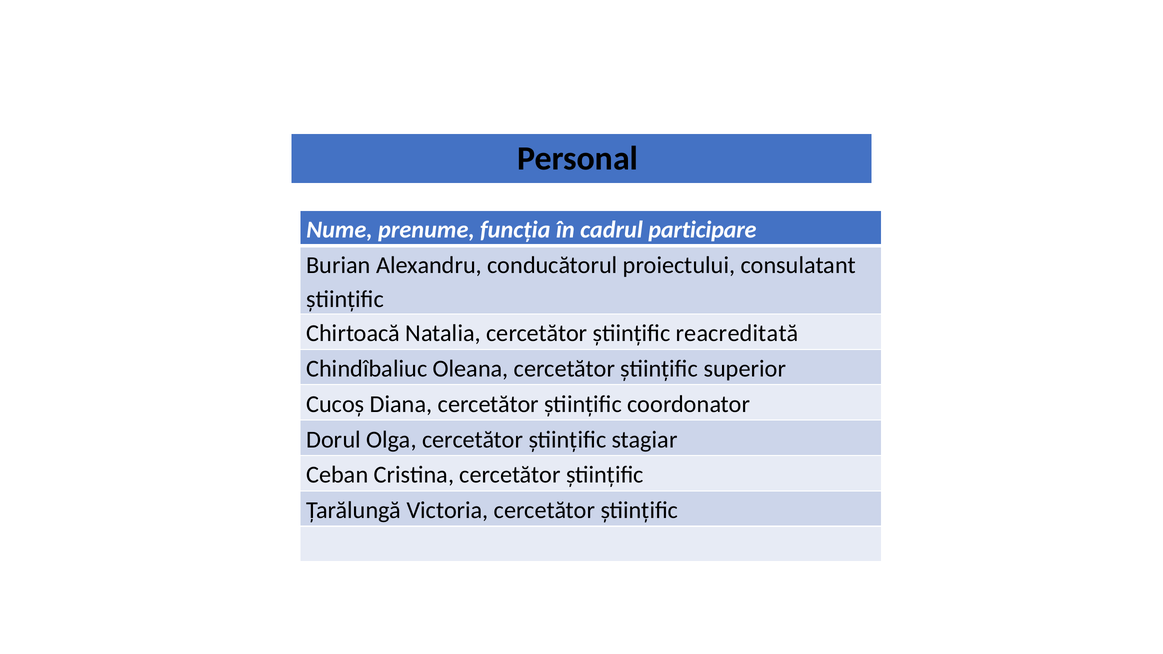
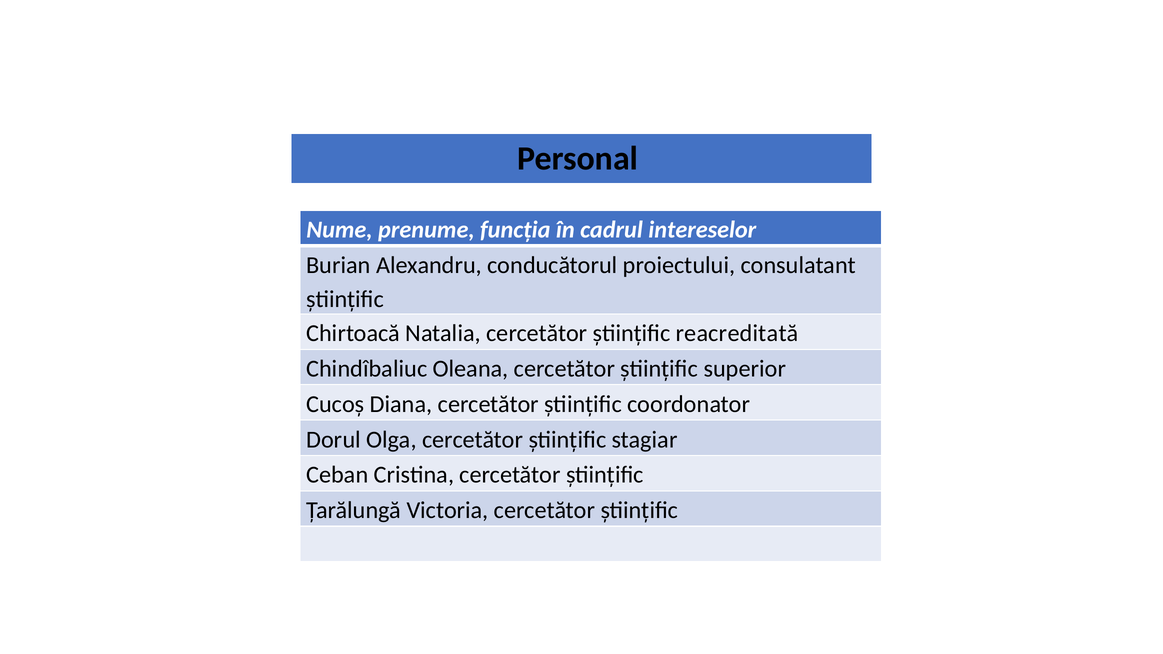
participare: participare -> intereselor
